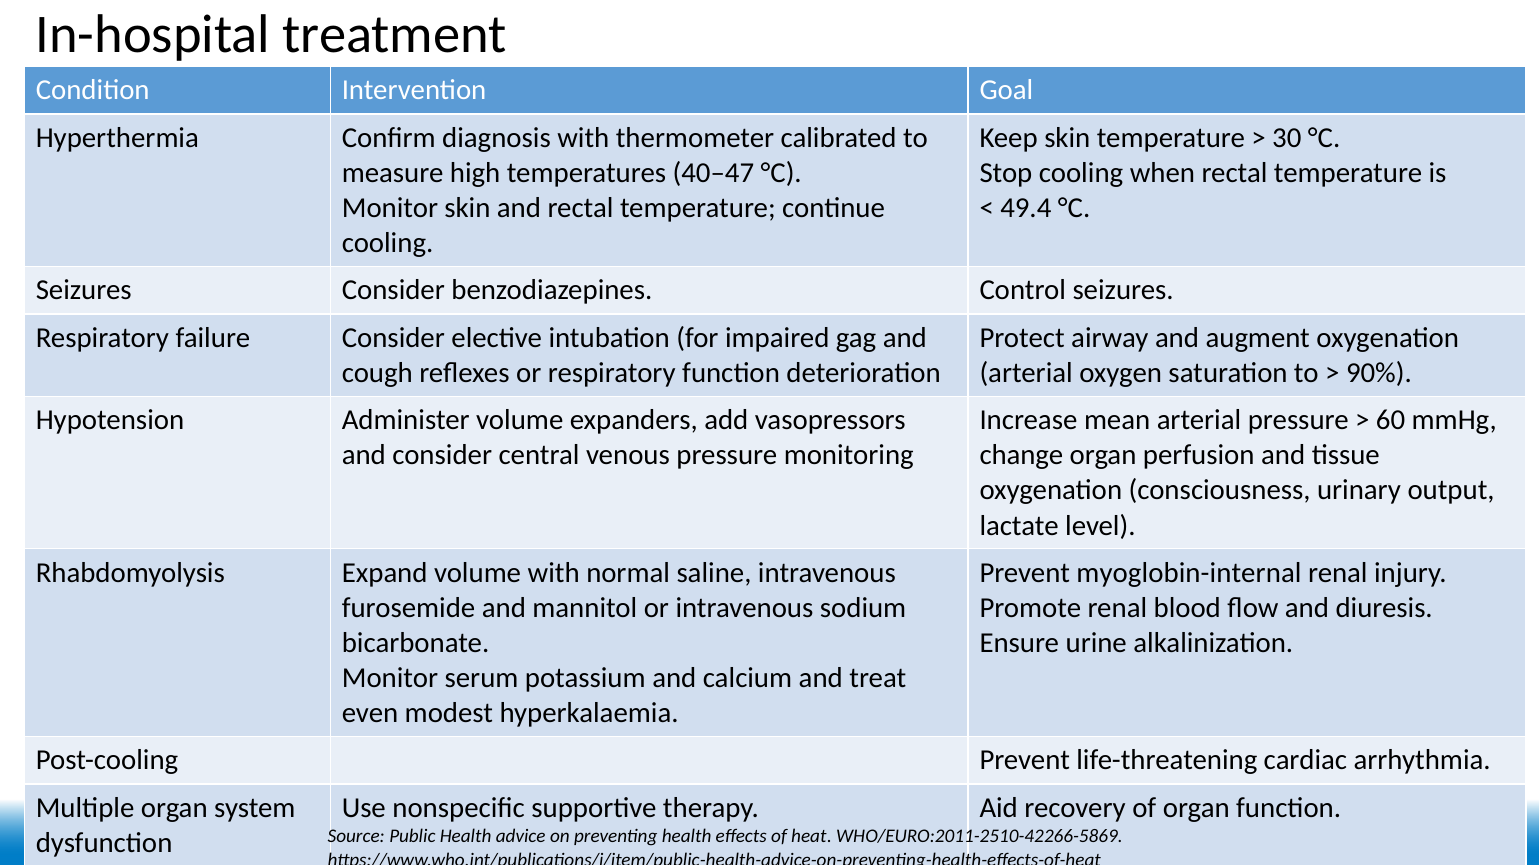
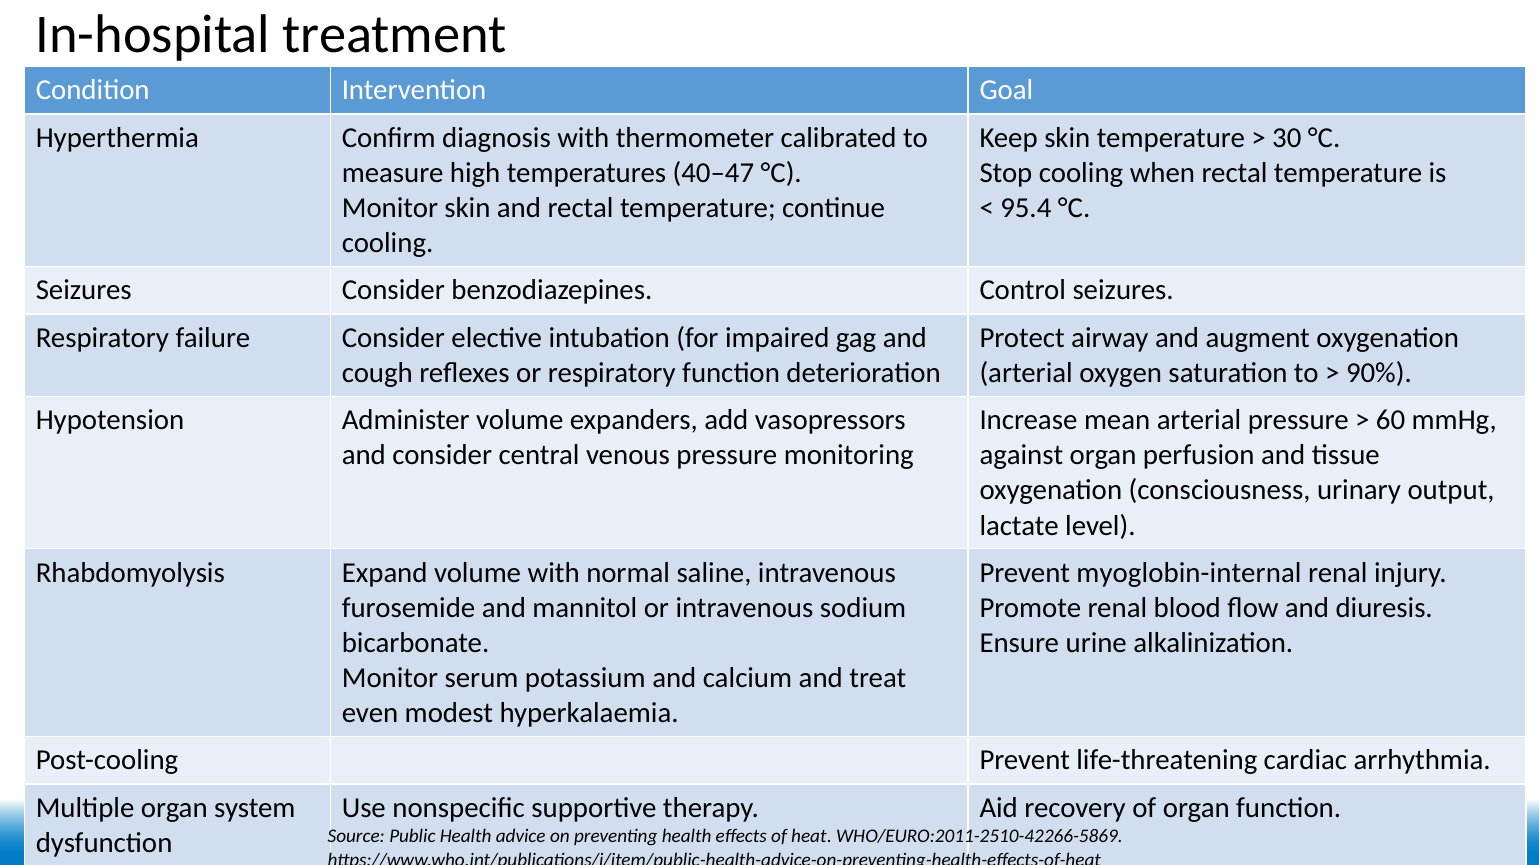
49.4: 49.4 -> 95.4
change: change -> against
